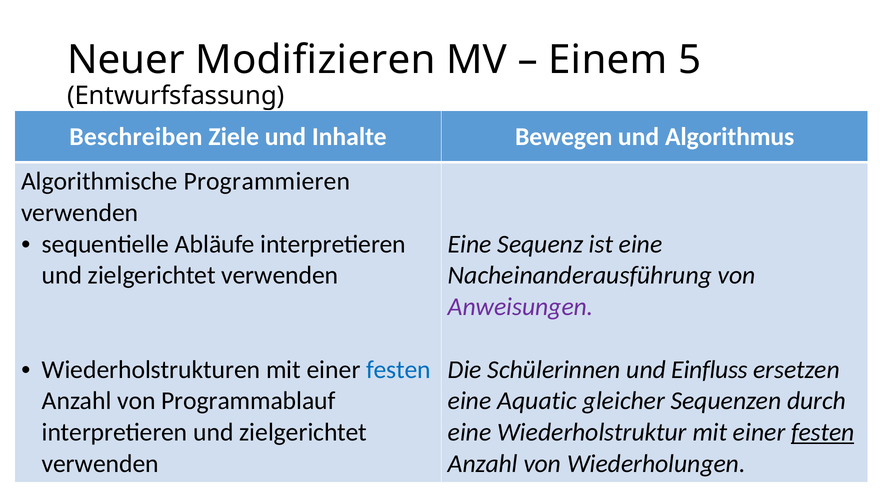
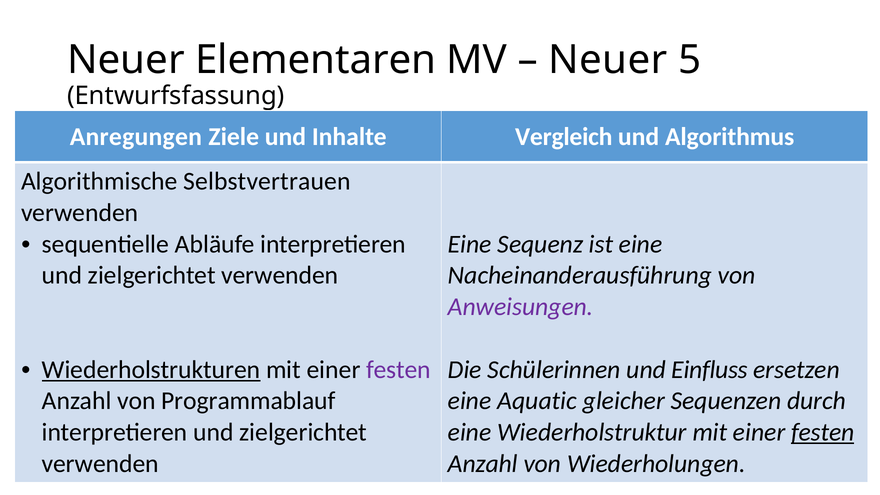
Modifizieren: Modifizieren -> Elementaren
Einem at (608, 60): Einem -> Neuer
Beschreiben: Beschreiben -> Anregungen
Bewegen: Bewegen -> Vergleich
Programmieren: Programmieren -> Selbstvertrauen
Wiederholstrukturen underline: none -> present
festen at (398, 370) colour: blue -> purple
